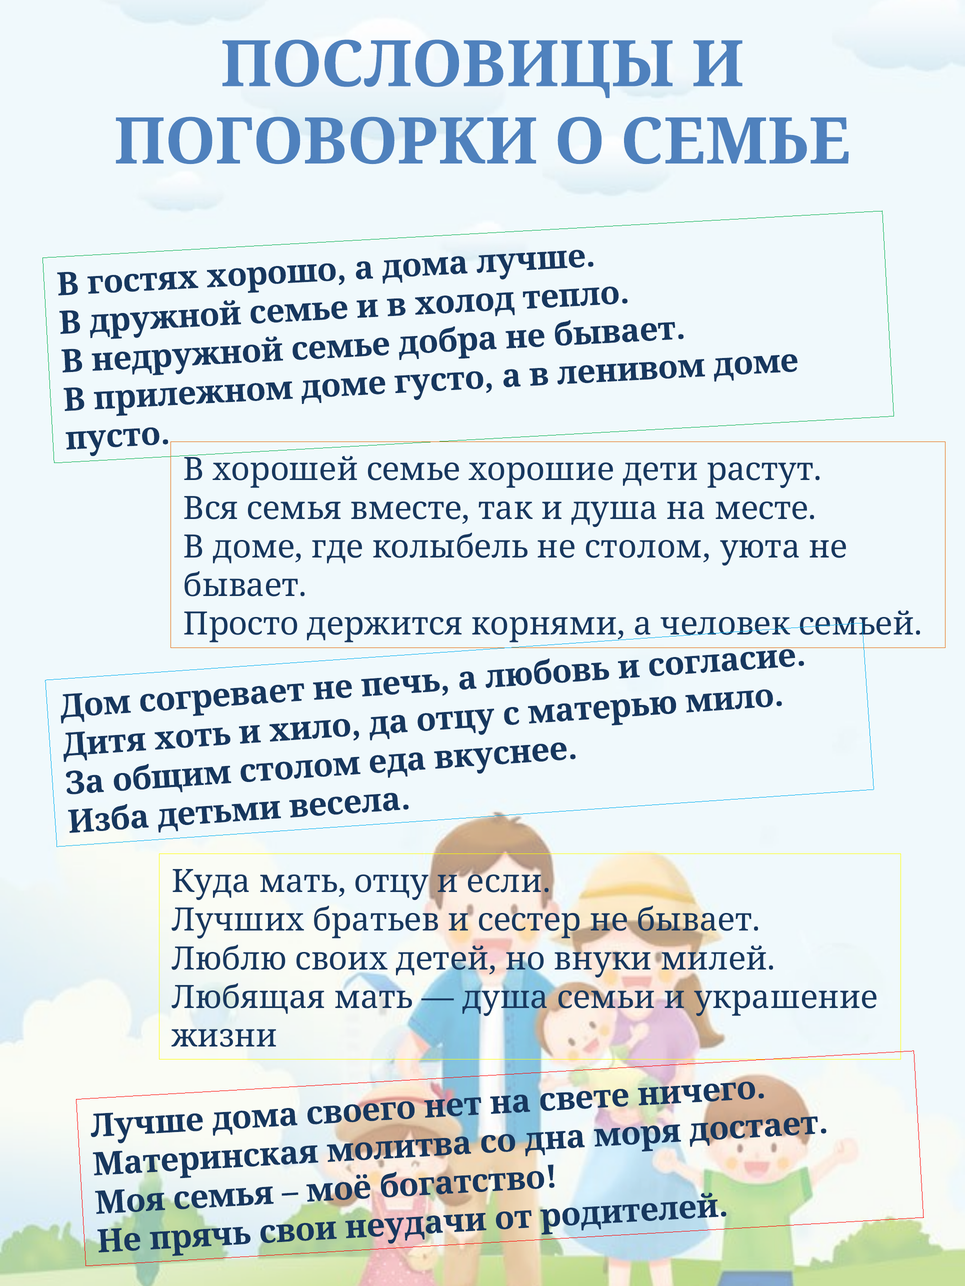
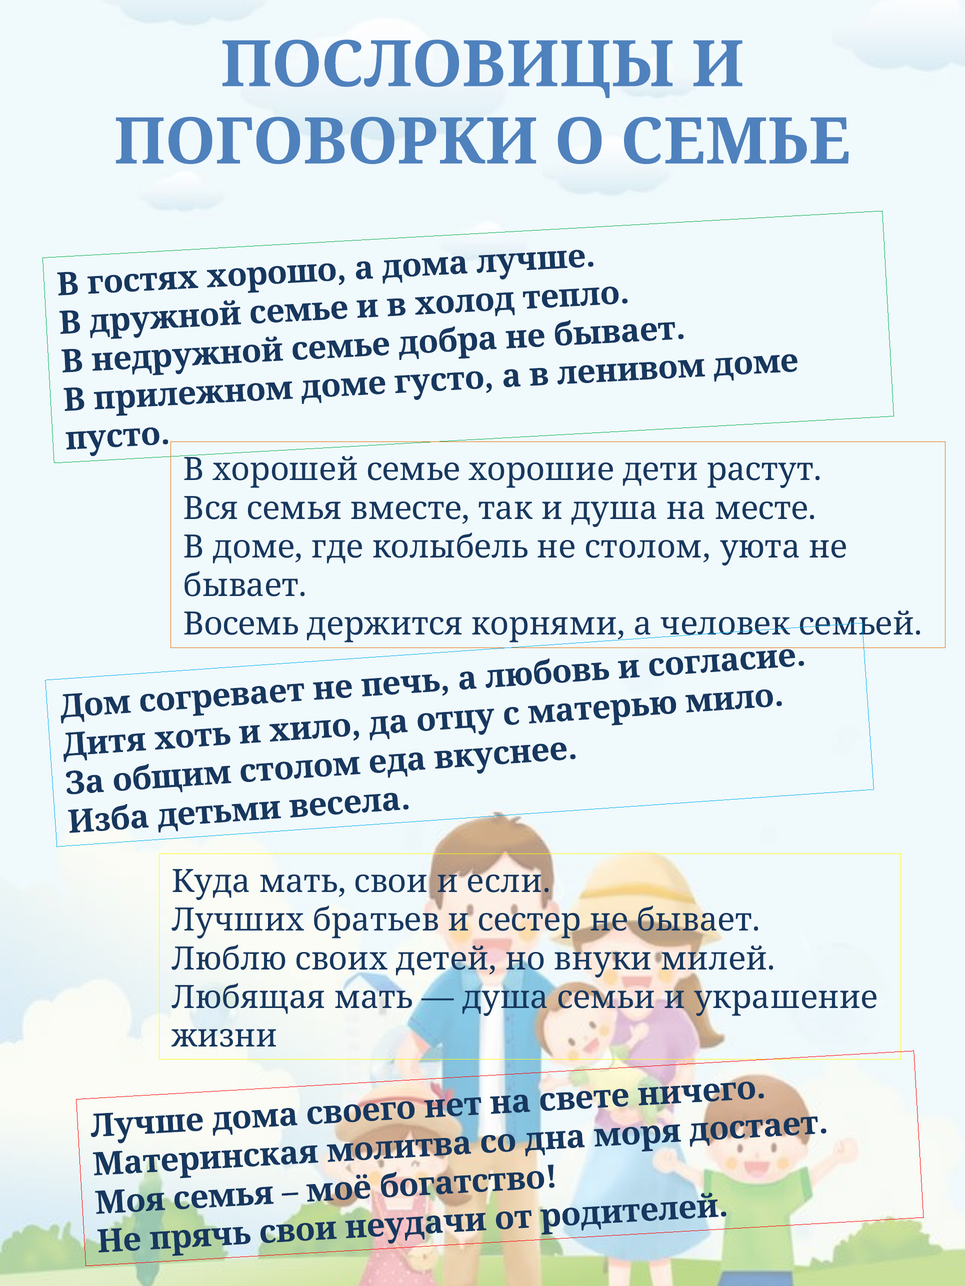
Просто: Просто -> Восемь
мать отцу: отцу -> свои
